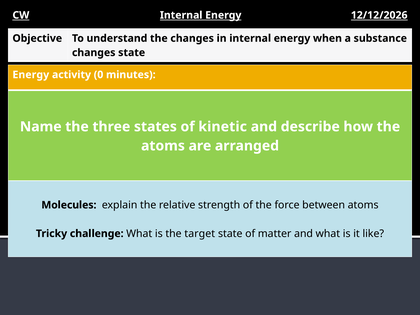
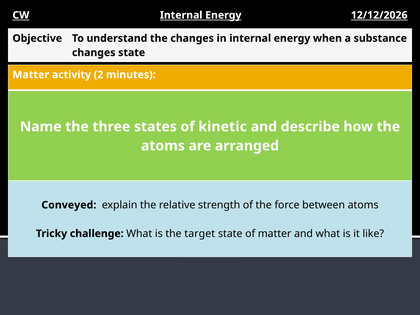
Energy at (31, 75): Energy -> Matter
0: 0 -> 2
Molecules: Molecules -> Conveyed
